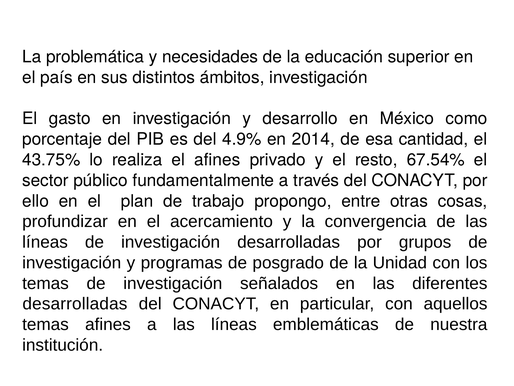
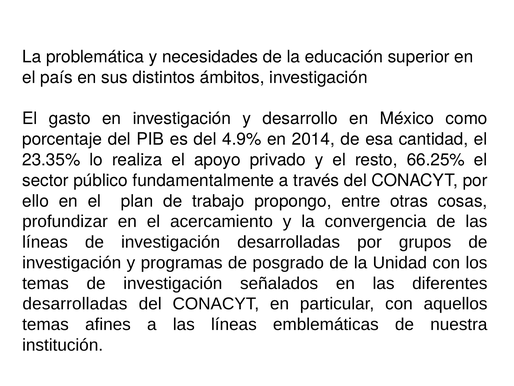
43.75%: 43.75% -> 23.35%
el afines: afines -> apoyo
67.54%: 67.54% -> 66.25%
